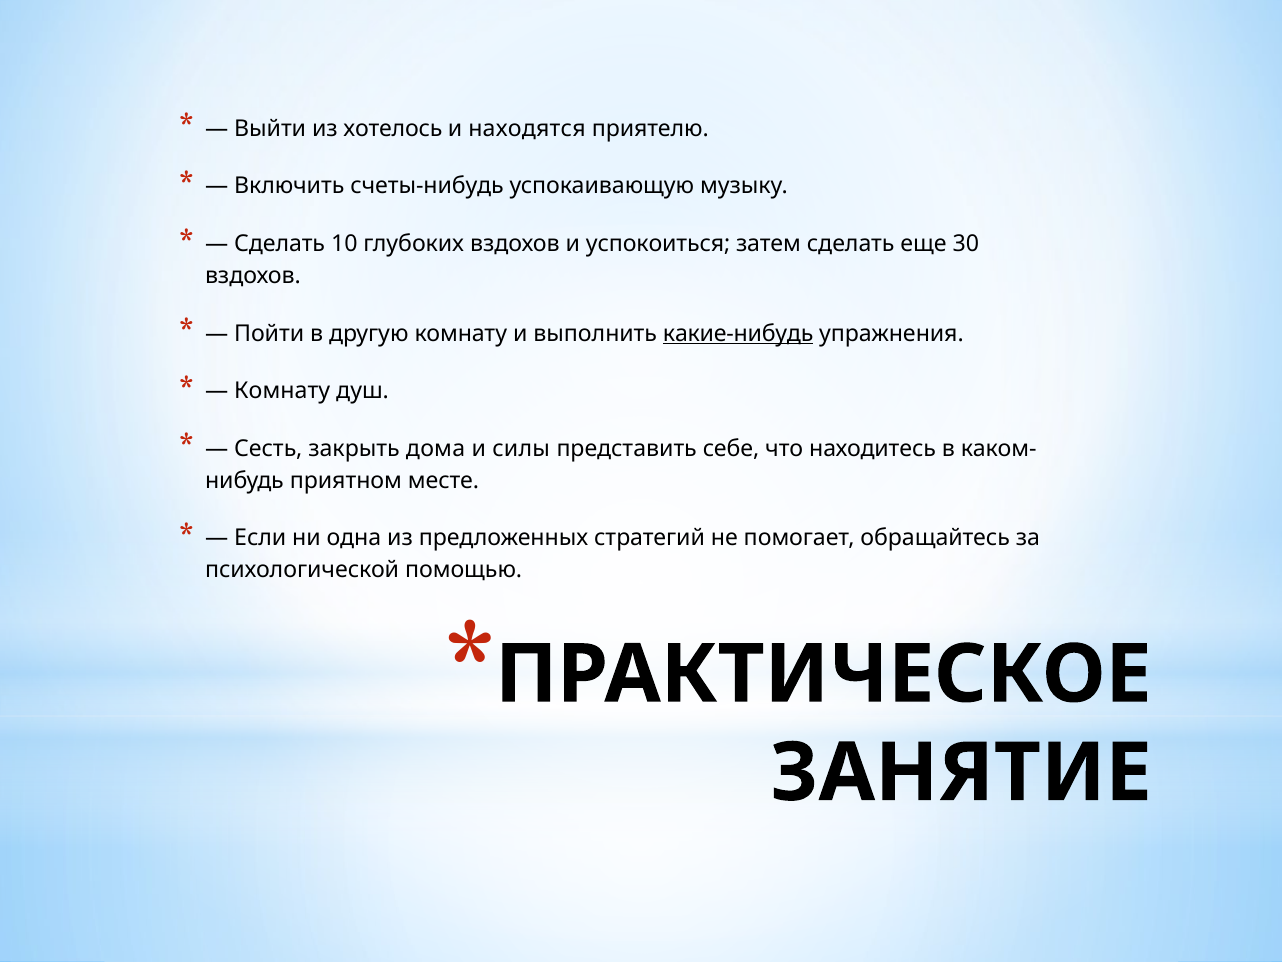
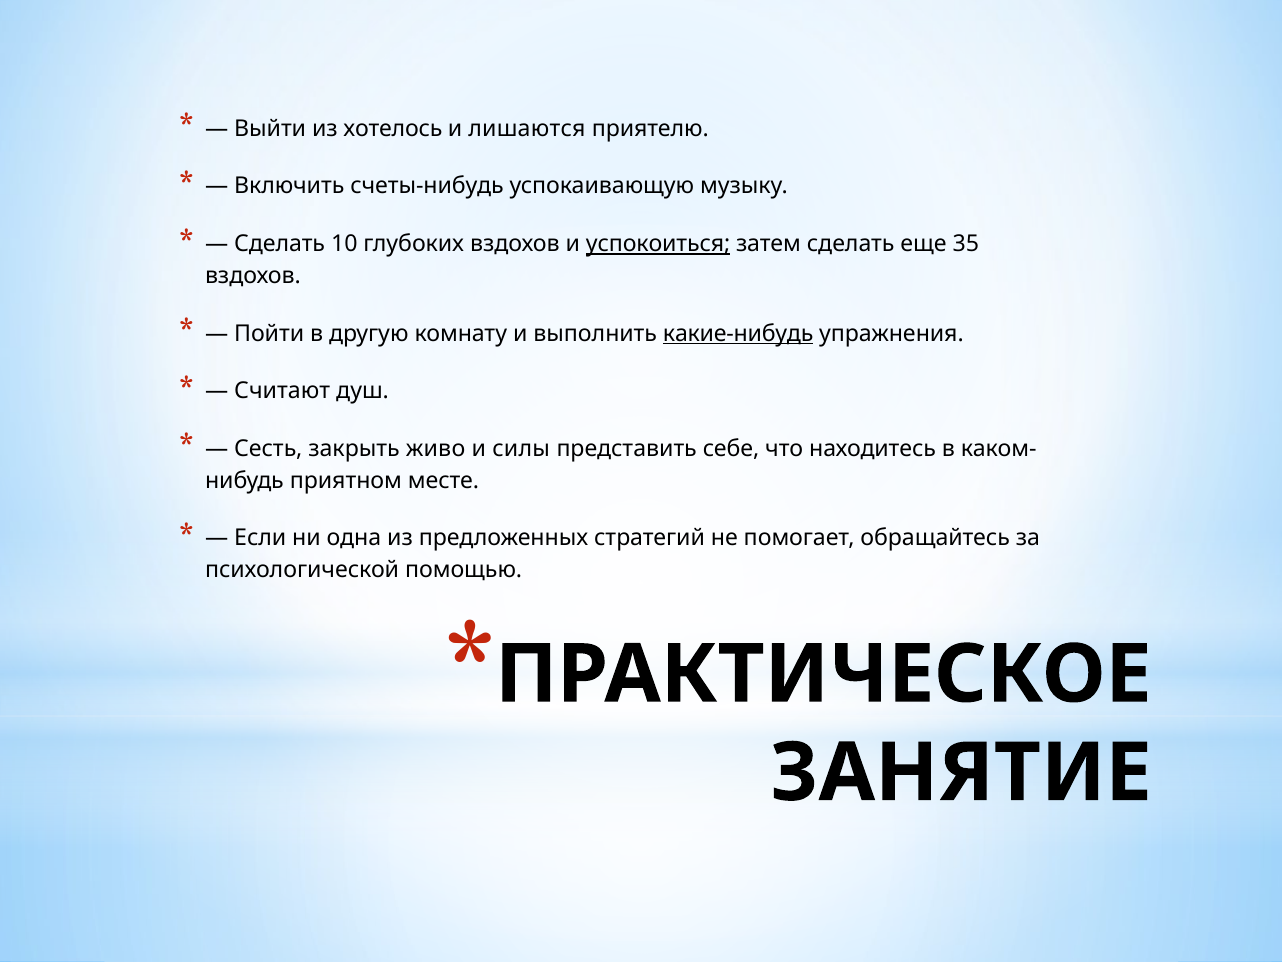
находятся: находятся -> лишаются
успокоиться underline: none -> present
30: 30 -> 35
Комнату at (282, 391): Комнату -> Считают
дома: дома -> живо
